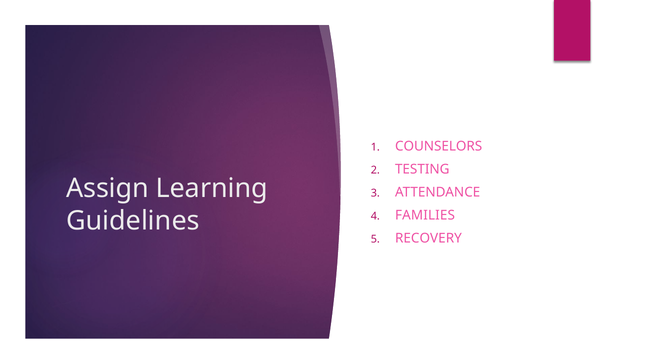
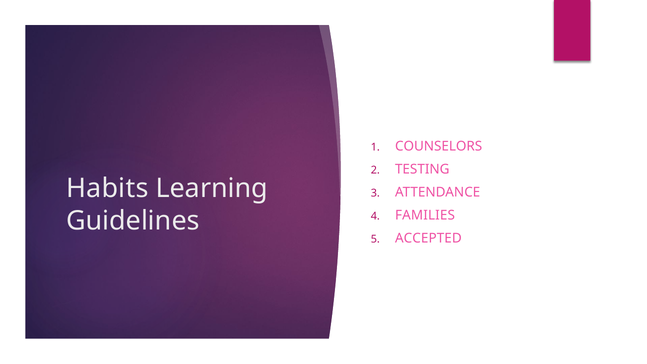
Assign: Assign -> Habits
RECOVERY: RECOVERY -> ACCEPTED
